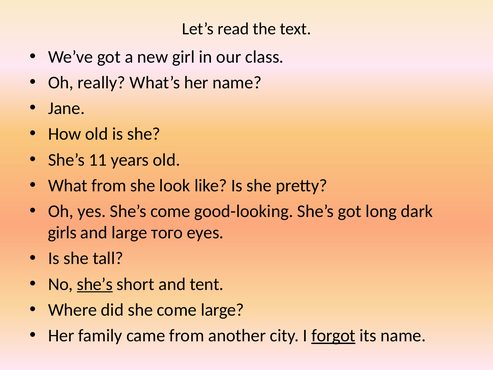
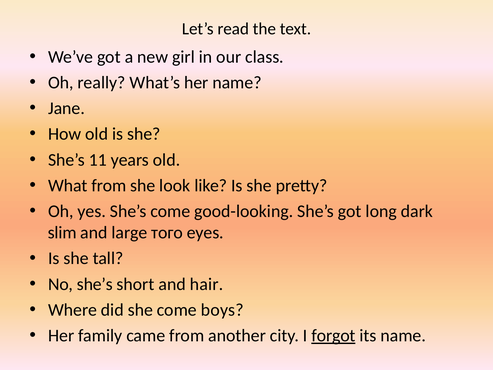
girls: girls -> slim
she’s at (95, 284) underline: present -> none
tent: tent -> hair
come large: large -> boys
